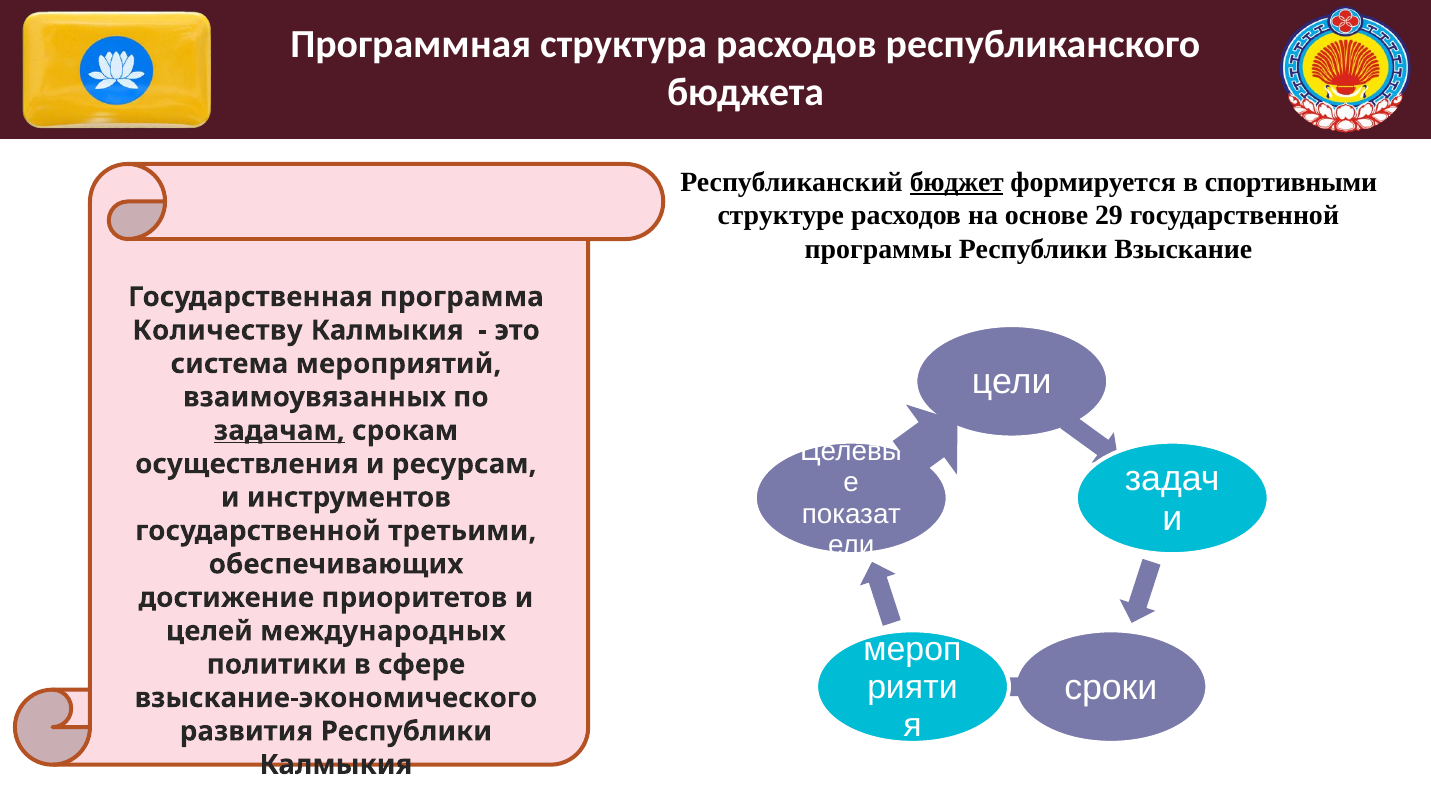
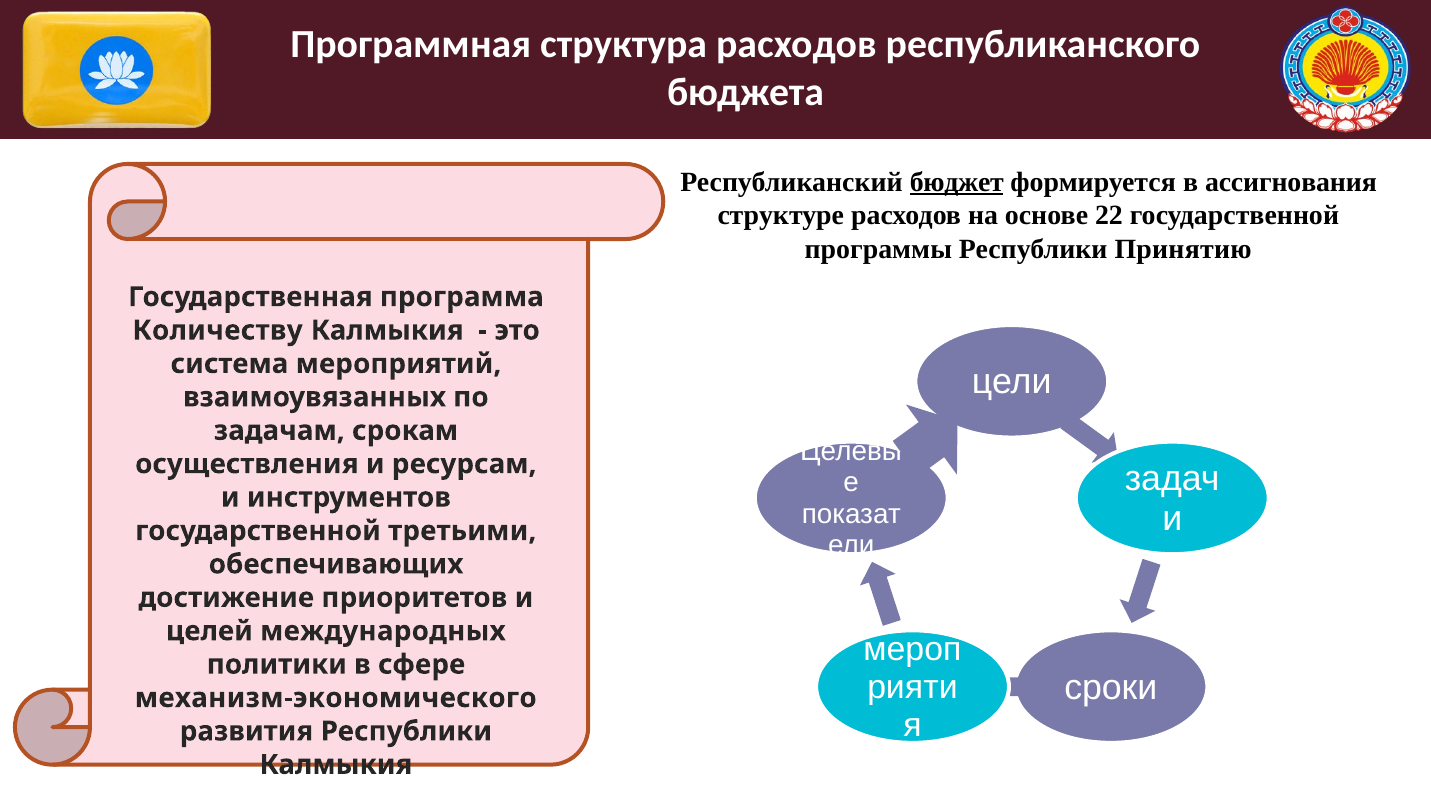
спортивными: спортивными -> ассигнования
29: 29 -> 22
Взыскание: Взыскание -> Принятию
задачам underline: present -> none
взыскание-экономического: взыскание-экономического -> механизм-экономического
